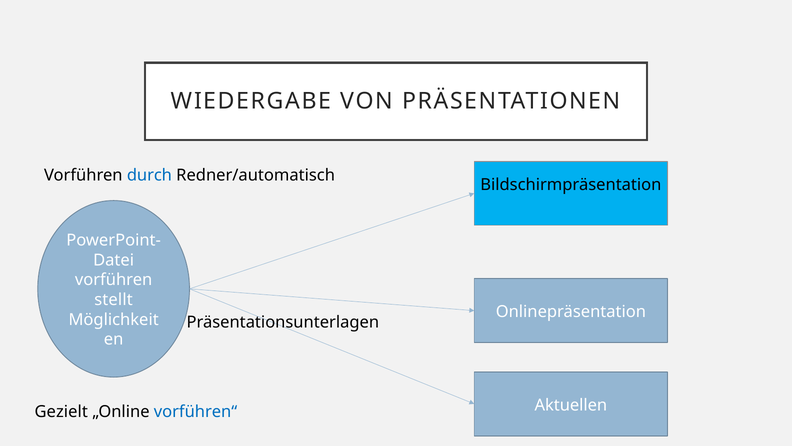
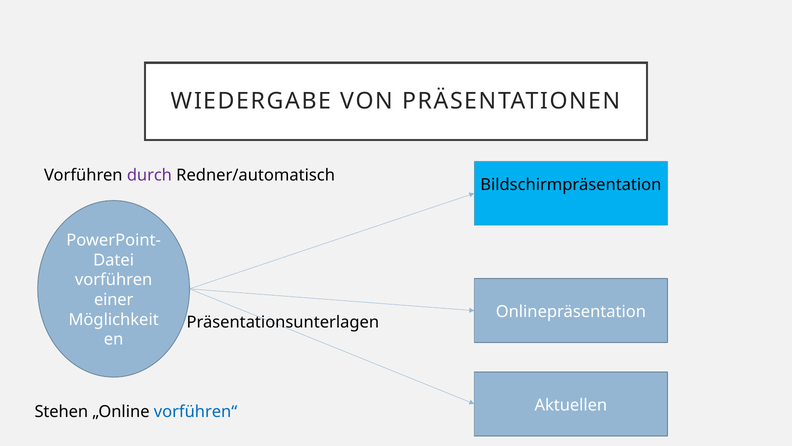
durch colour: blue -> purple
stellt: stellt -> einer
Gezielt: Gezielt -> Stehen
